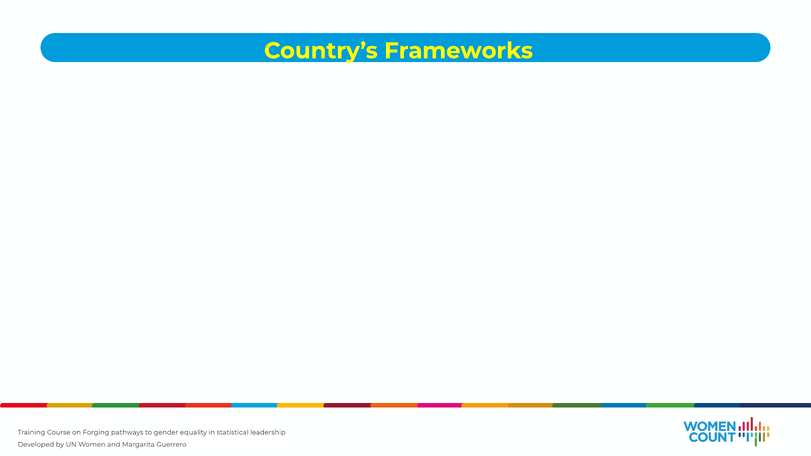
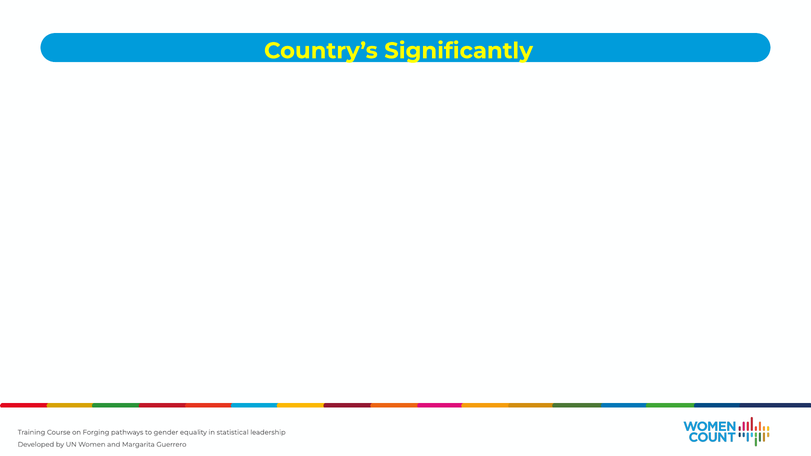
Frameworks: Frameworks -> Significantly
